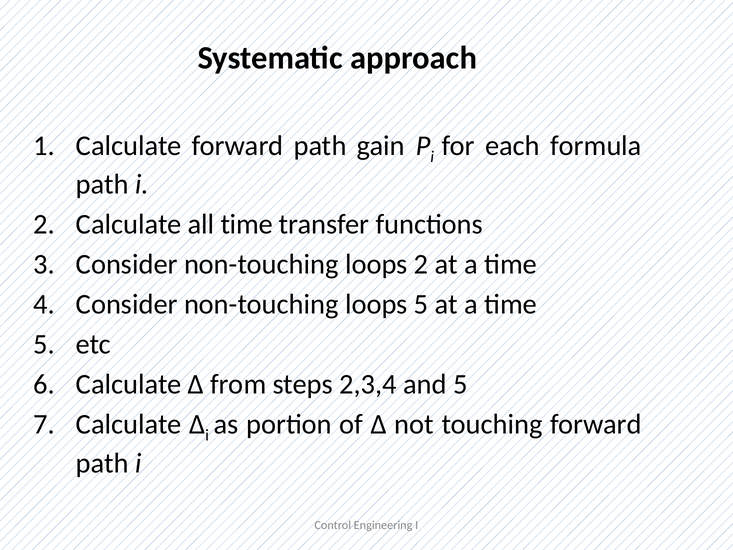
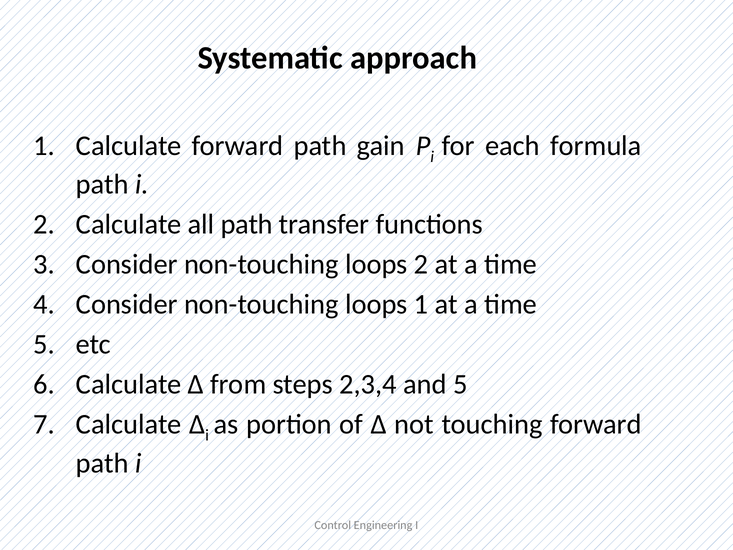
all time: time -> path
loops 5: 5 -> 1
